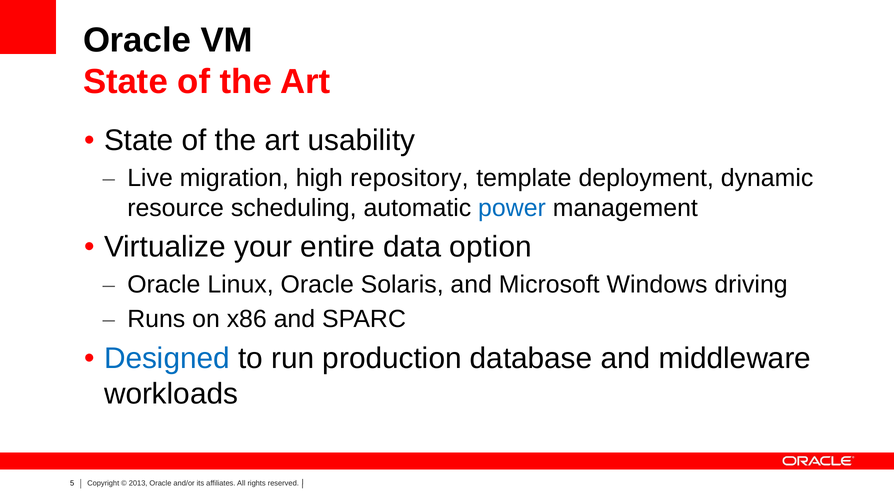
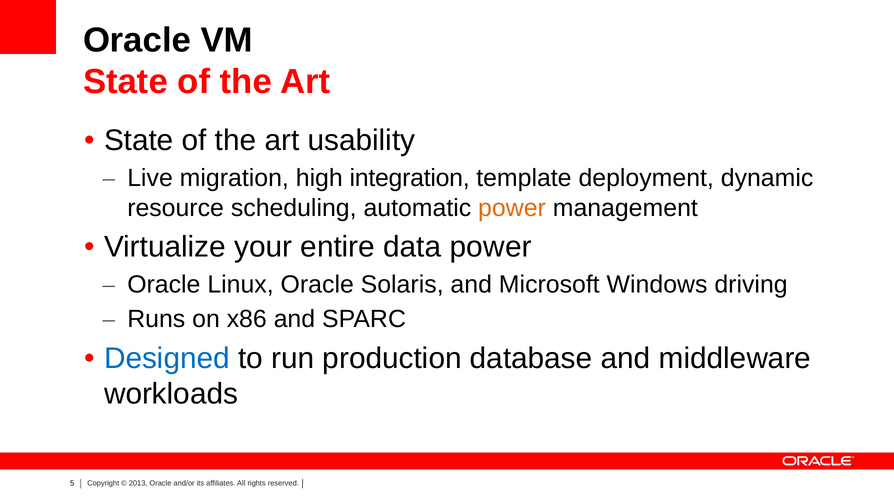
repository: repository -> integration
power at (512, 208) colour: blue -> orange
data option: option -> power
